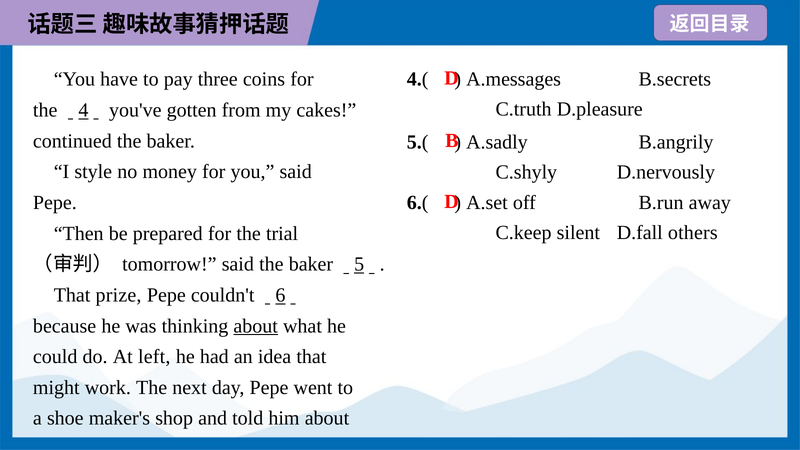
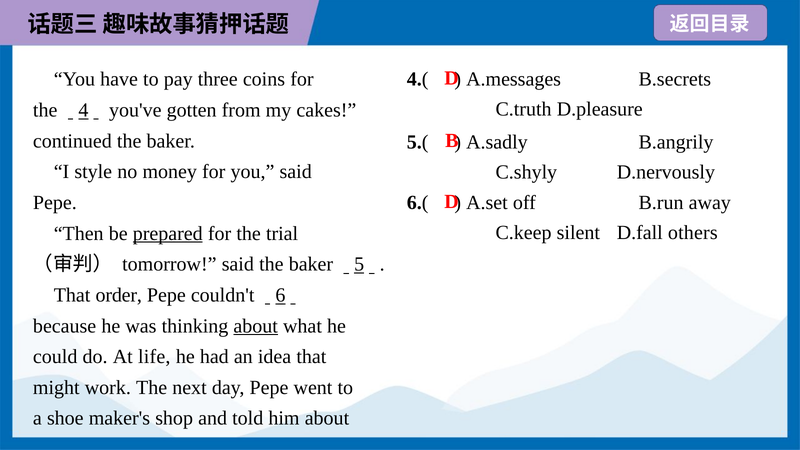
prepared underline: none -> present
prize: prize -> order
left: left -> life
